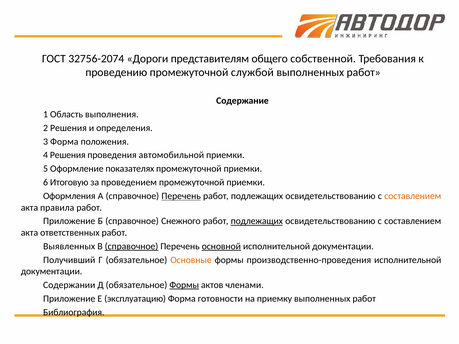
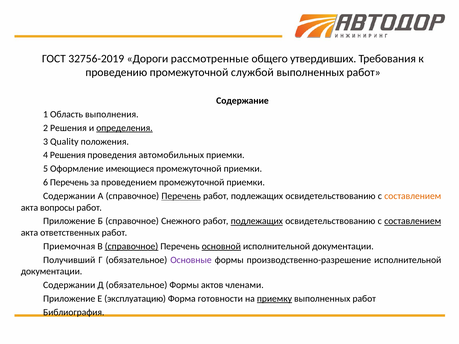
32756-2074: 32756-2074 -> 32756-2019
представителям: представителям -> рассмотренные
собственной: собственной -> утвердивших
определения underline: none -> present
3 Форма: Форма -> Quality
автомобильной: автомобильной -> автомобильных
показателях: показателях -> имеющиеся
6 Итоговую: Итоговую -> Перечень
Оформления at (69, 196): Оформления -> Содержании
правила: правила -> вопросы
составлением at (413, 221) underline: none -> present
Выявленных: Выявленных -> Приемочная
Основные colour: orange -> purple
производственно-проведения: производственно-проведения -> производственно-разрешение
Формы at (184, 285) underline: present -> none
приемку underline: none -> present
